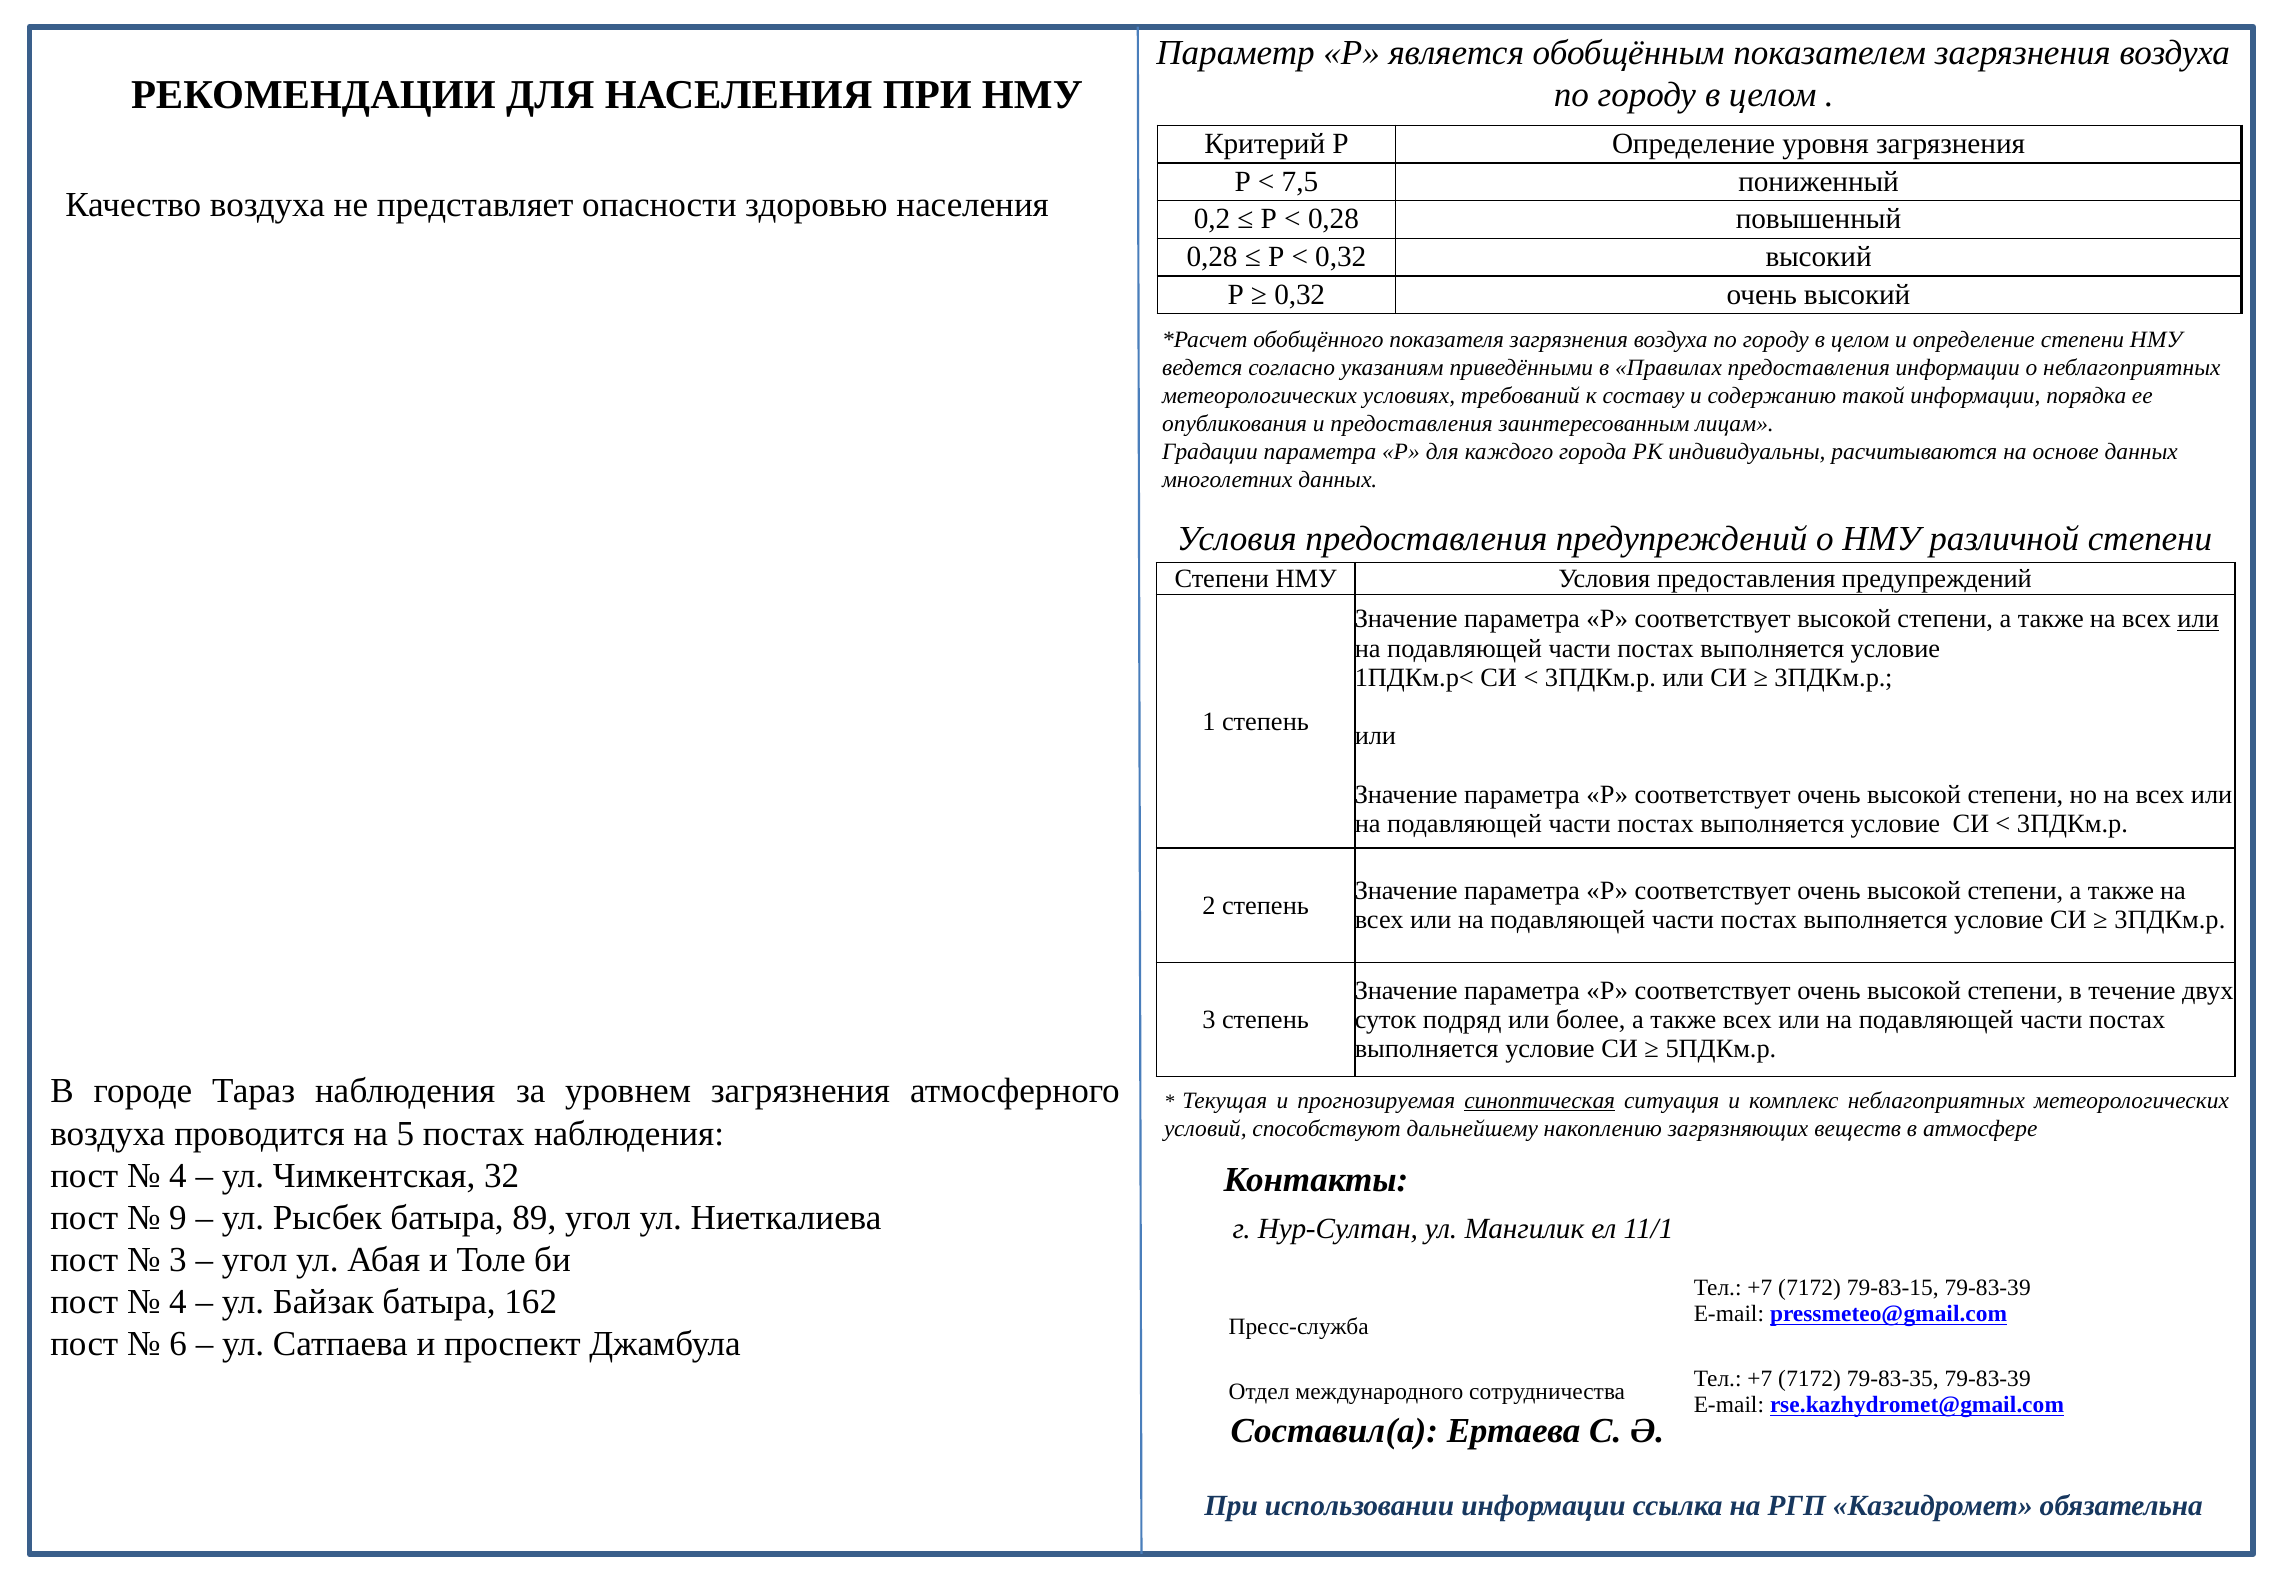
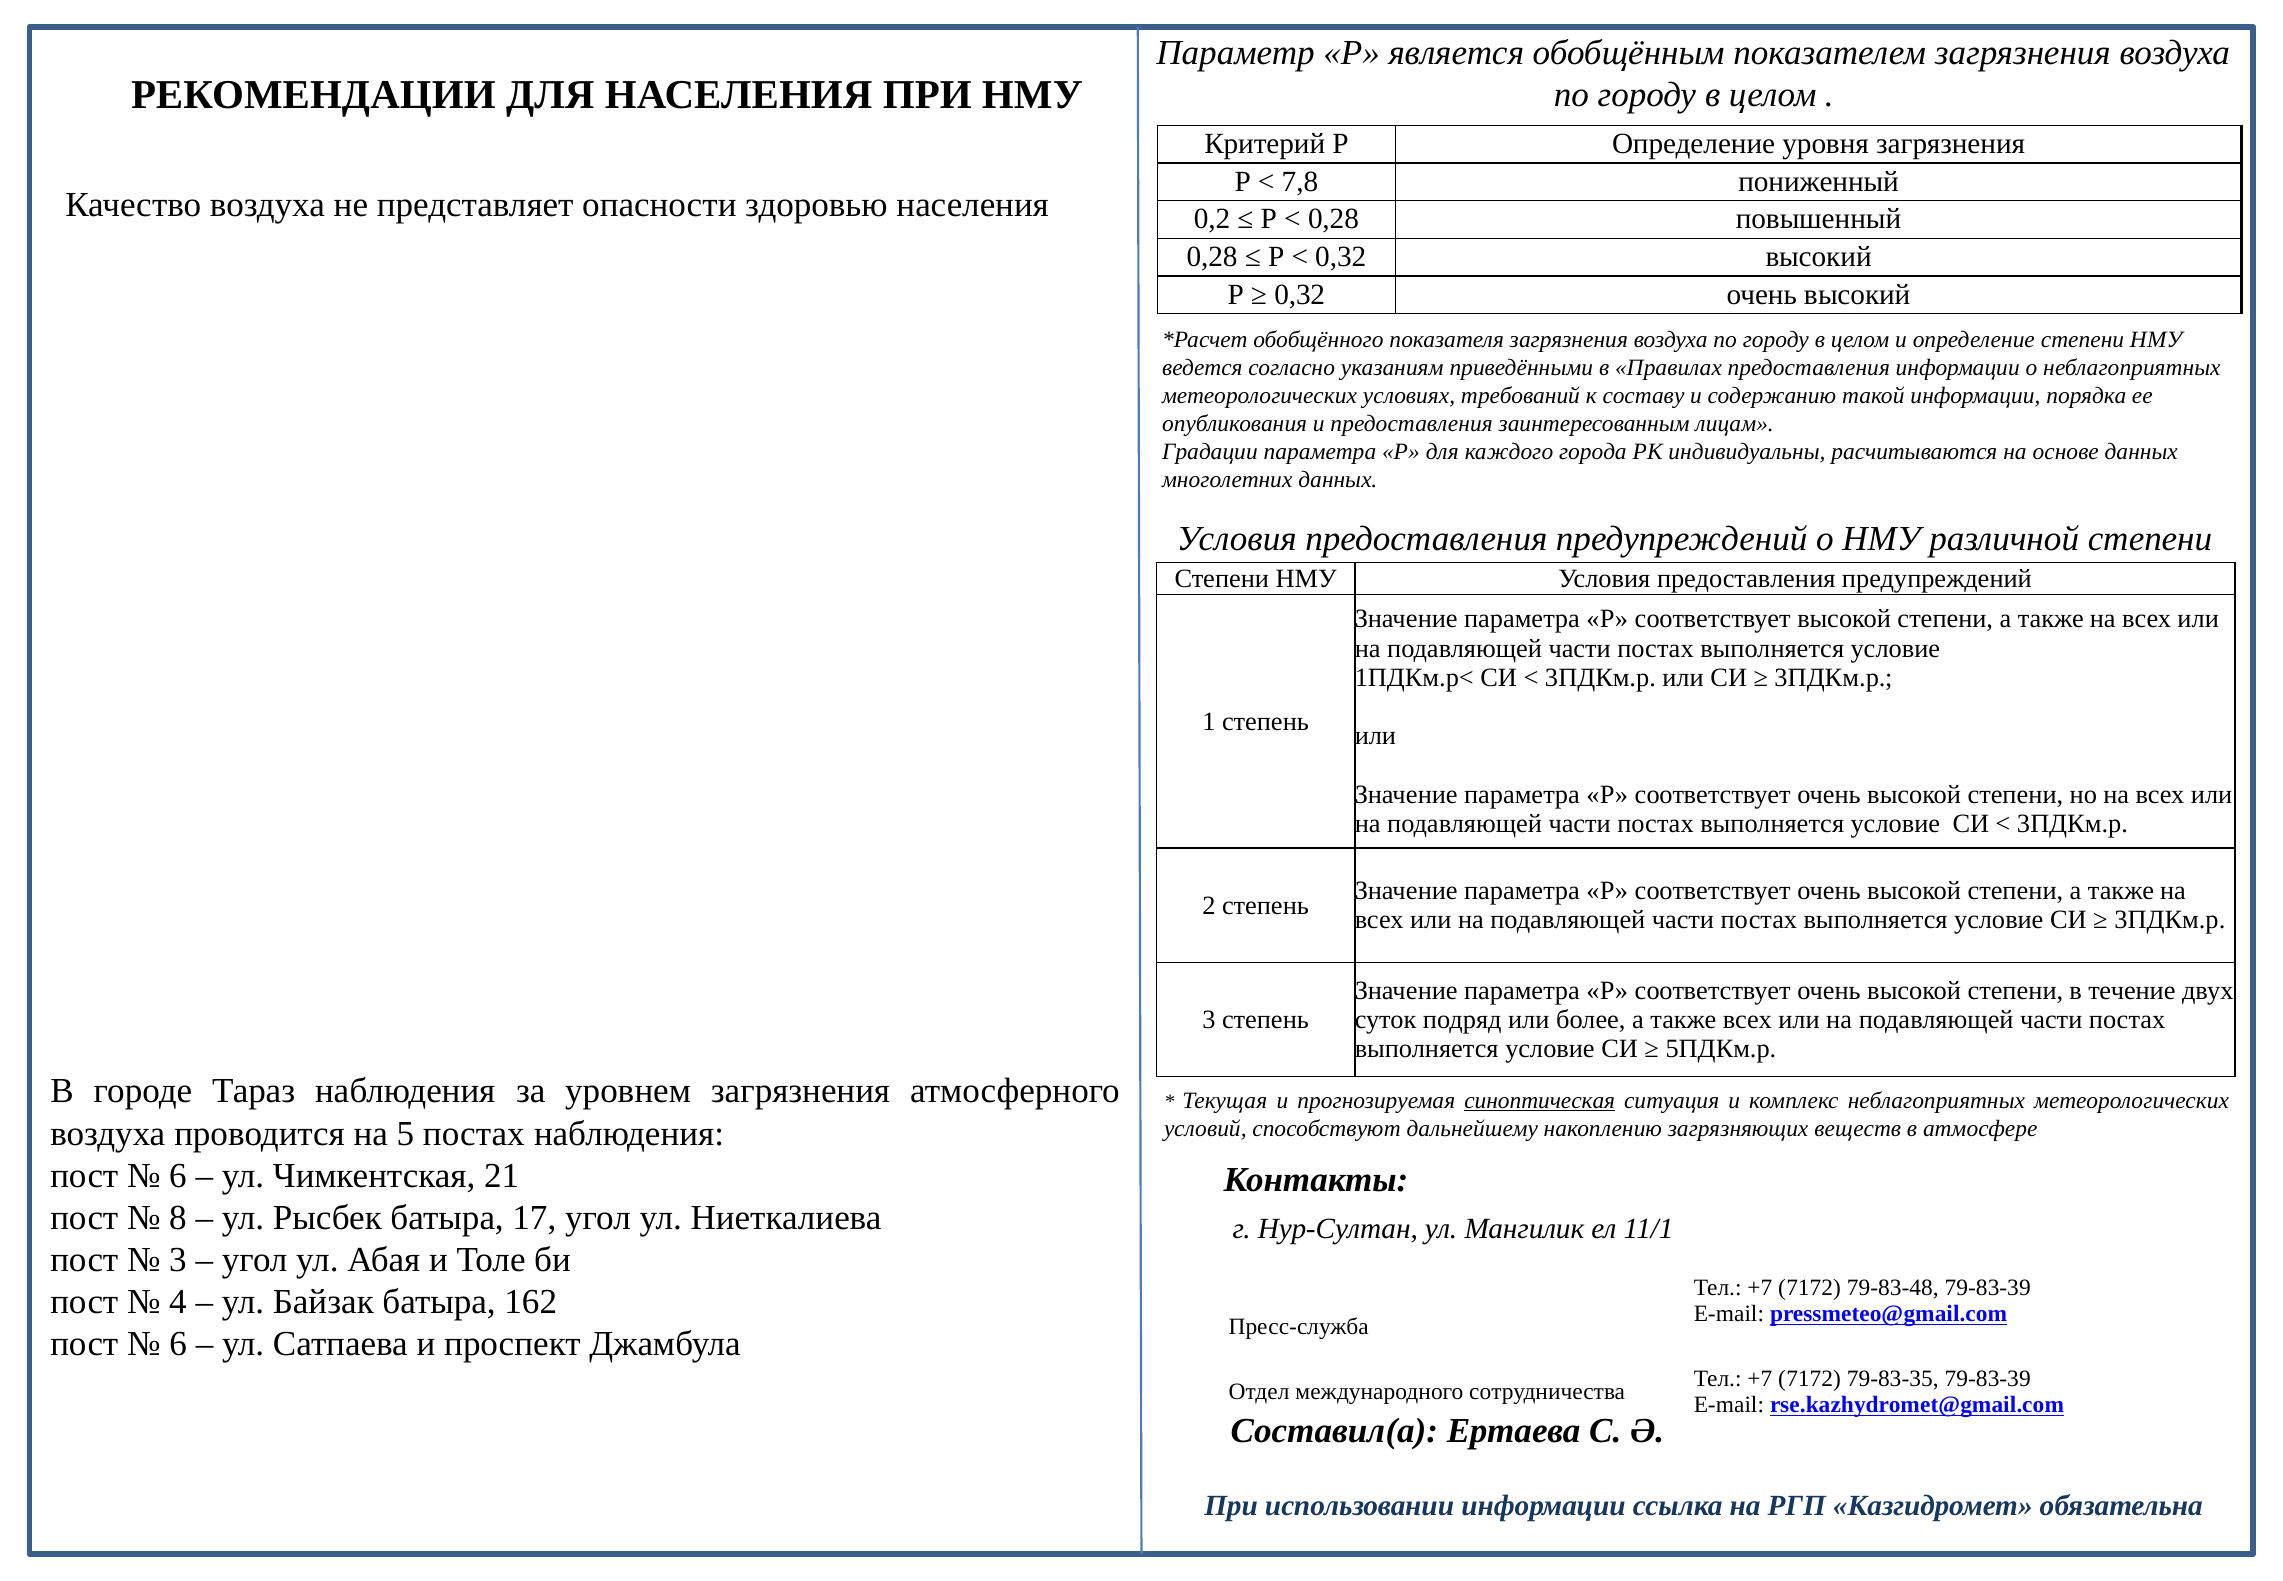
7,5: 7,5 -> 7,8
или at (2198, 619) underline: present -> none
4 at (178, 1175): 4 -> 6
32: 32 -> 21
9: 9 -> 8
89: 89 -> 17
79-83-15: 79-83-15 -> 79-83-48
